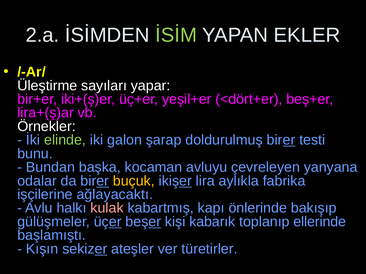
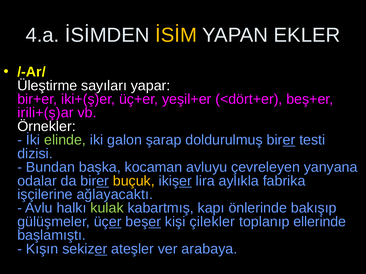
2.a: 2.a -> 4.a
İSİM colour: light green -> yellow
lira+(ş)ar: lira+(ş)ar -> irili+(ş)ar
bunu: bunu -> dizisi
kulak colour: pink -> light green
kabarık: kabarık -> çilekler
türetirler: türetirler -> arabaya
